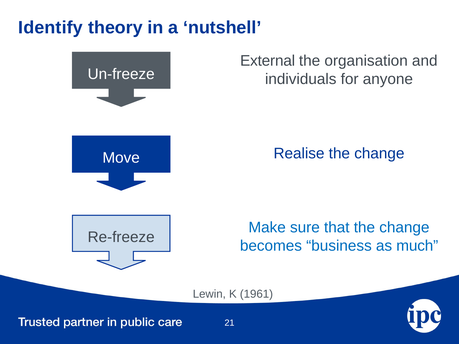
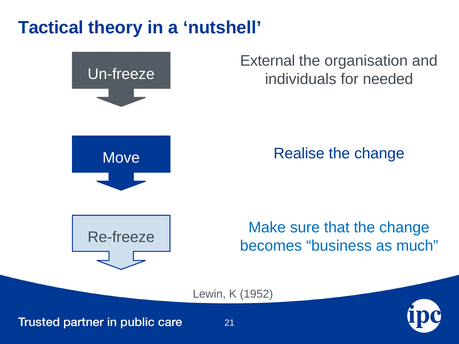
Identify: Identify -> Tactical
anyone: anyone -> needed
1961: 1961 -> 1952
